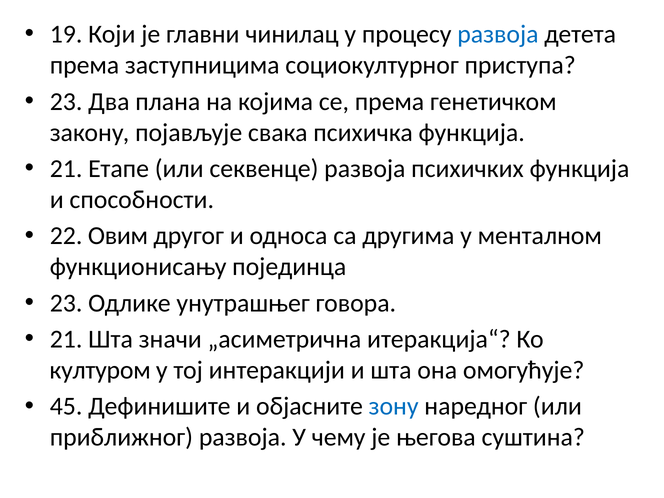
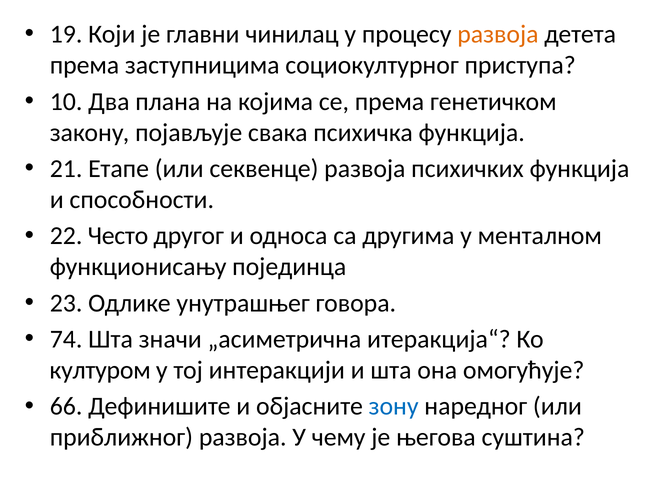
развоја at (498, 34) colour: blue -> orange
23 at (66, 102): 23 -> 10
Овим: Овим -> Често
21 at (66, 339): 21 -> 74
45: 45 -> 66
